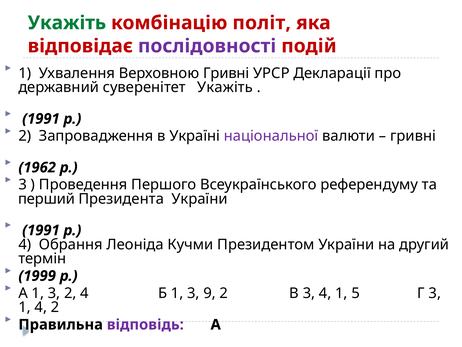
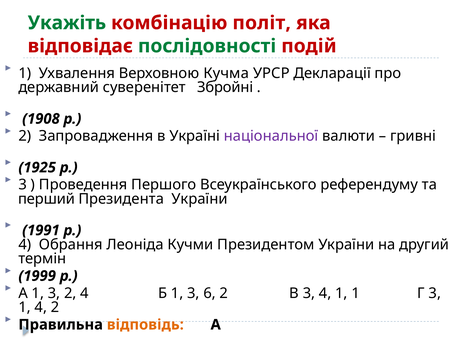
послідовності colour: purple -> green
Верховною Гривні: Гривні -> Кучма
суверенітет Укажіть: Укажіть -> Збройні
1991 at (41, 119): 1991 -> 1908
1962: 1962 -> 1925
9: 9 -> 6
1 5: 5 -> 1
відповідь colour: purple -> orange
